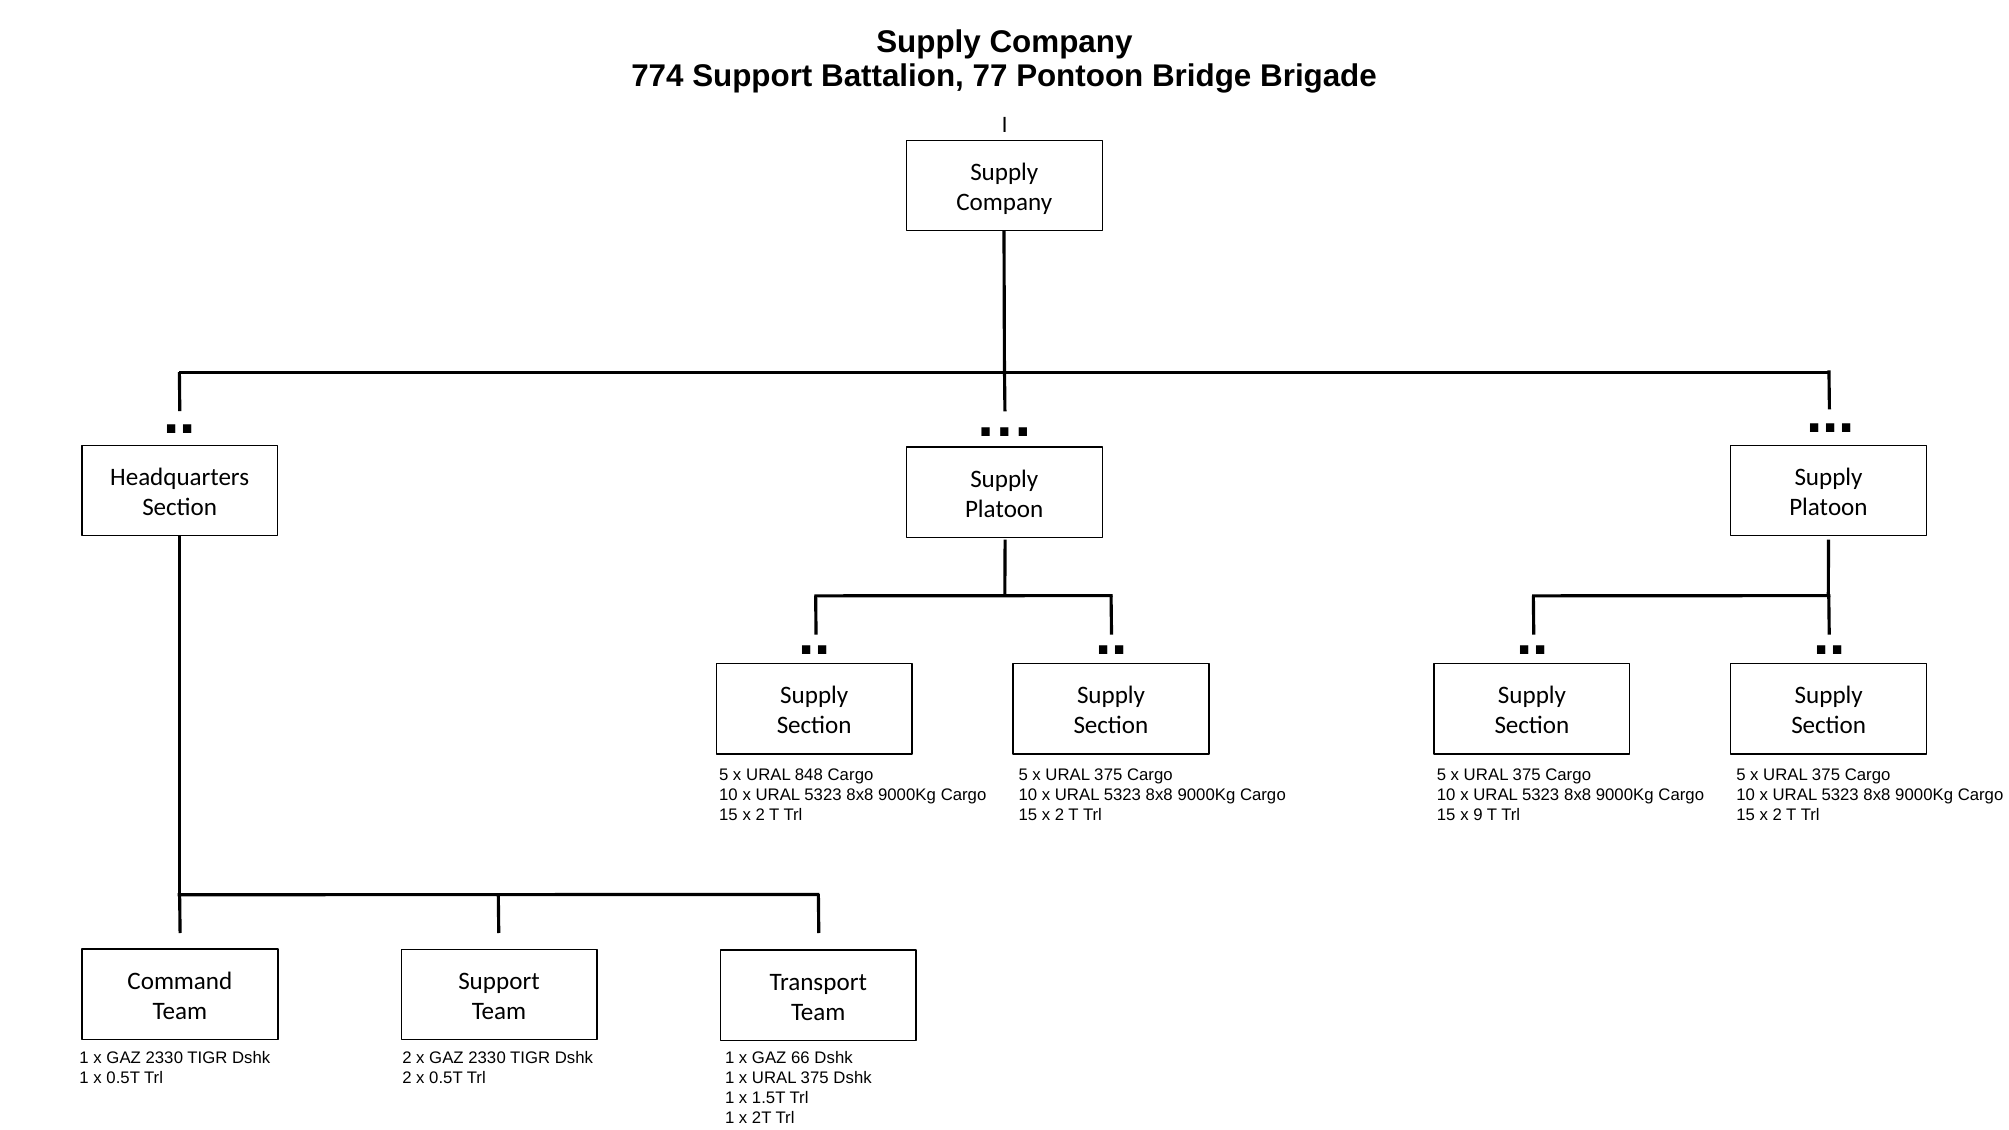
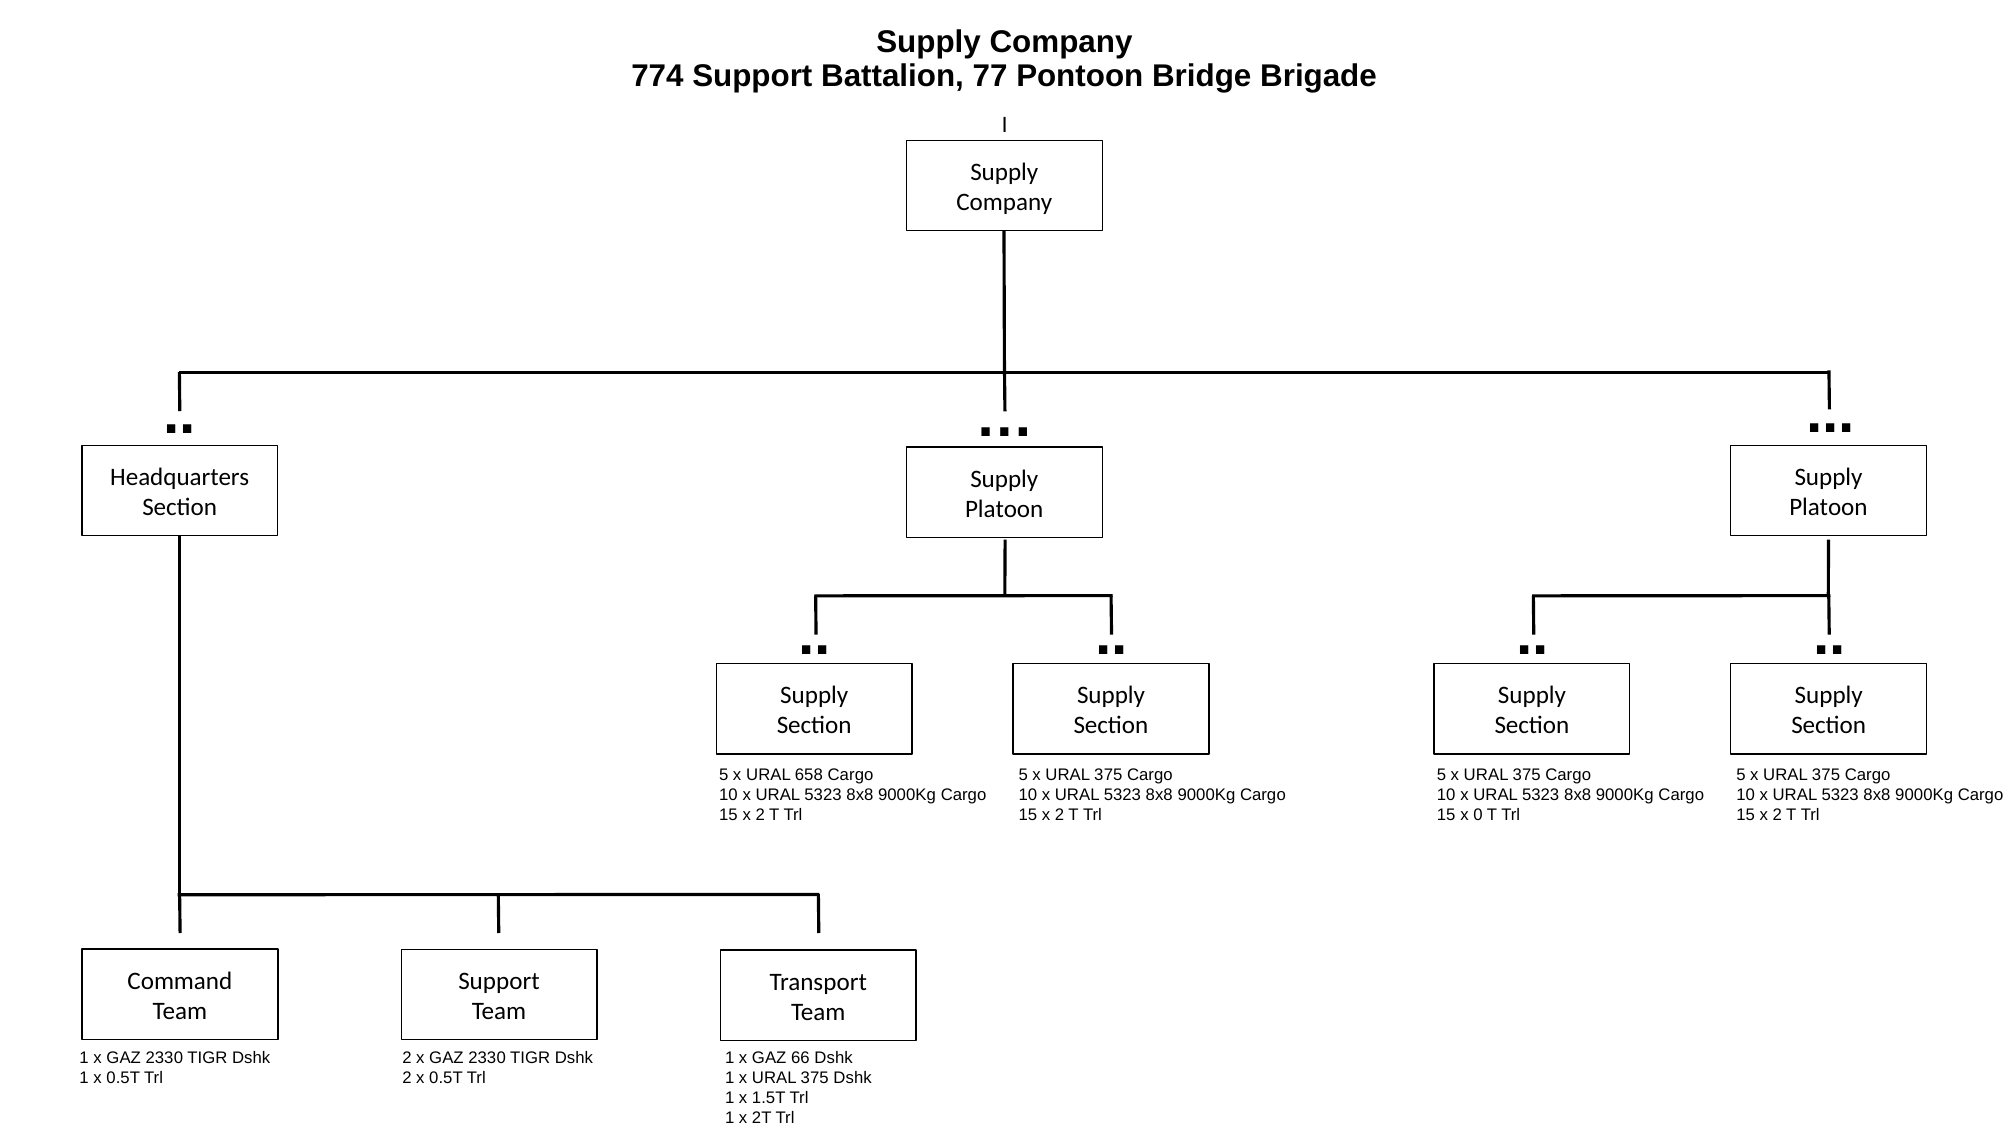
848: 848 -> 658
9: 9 -> 0
